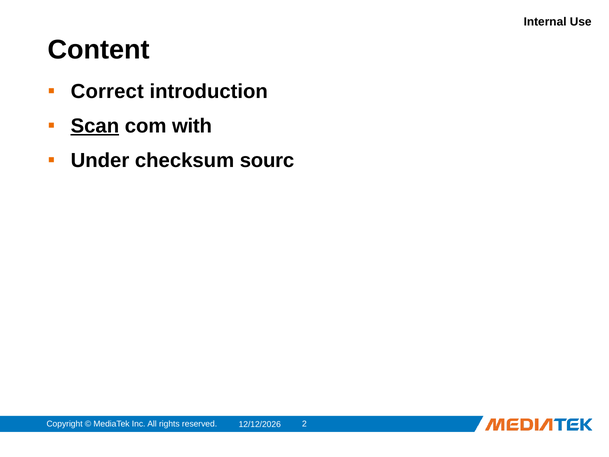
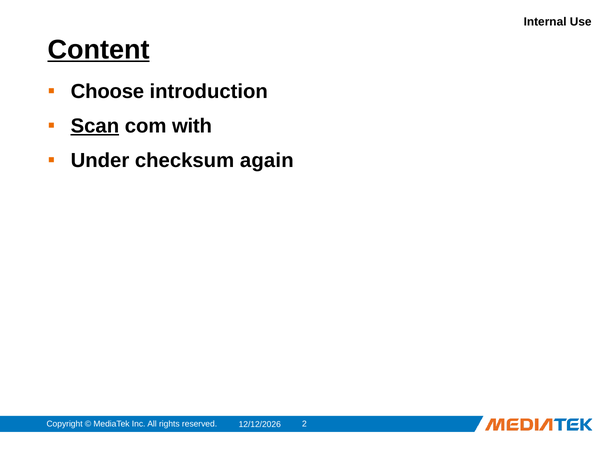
Content underline: none -> present
Correct: Correct -> Choose
sourc: sourc -> again
